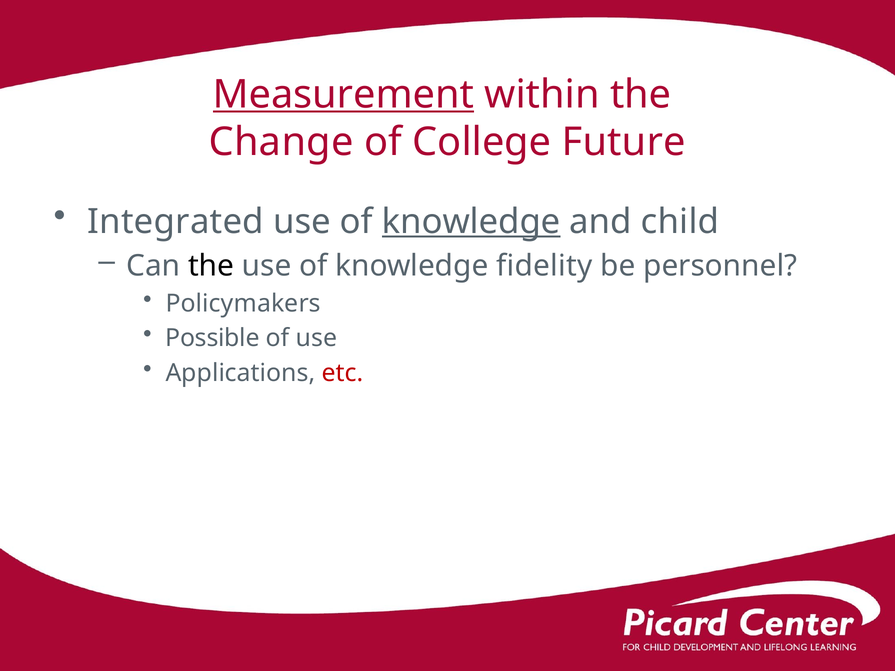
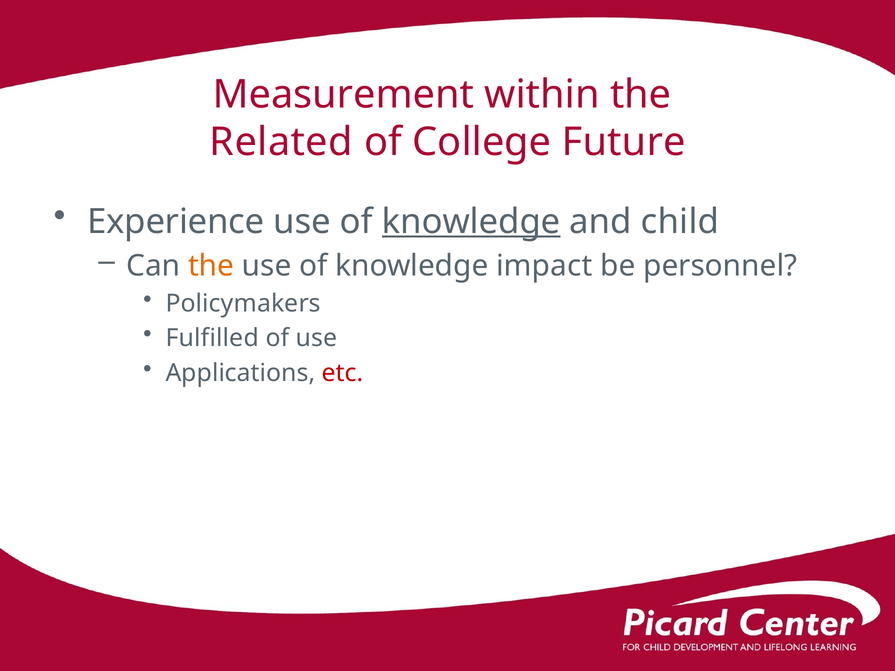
Measurement underline: present -> none
Change: Change -> Related
Integrated: Integrated -> Experience
the at (211, 266) colour: black -> orange
fidelity: fidelity -> impact
Possible: Possible -> Fulfilled
